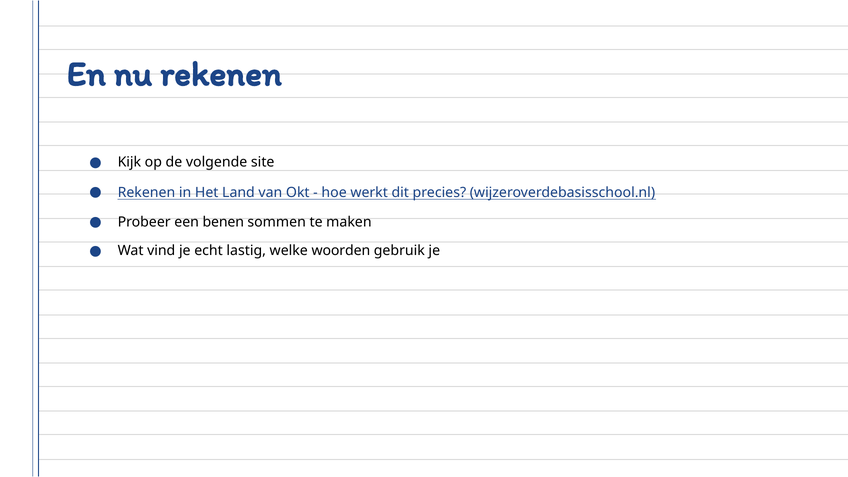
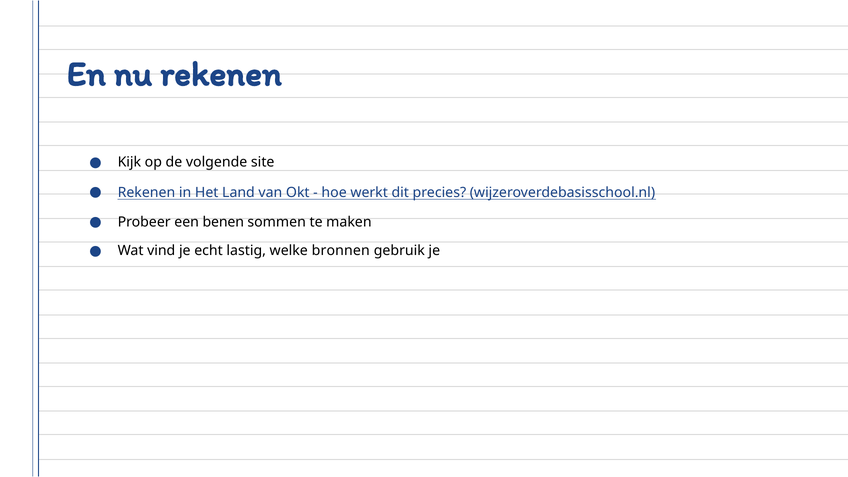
woorden: woorden -> bronnen
